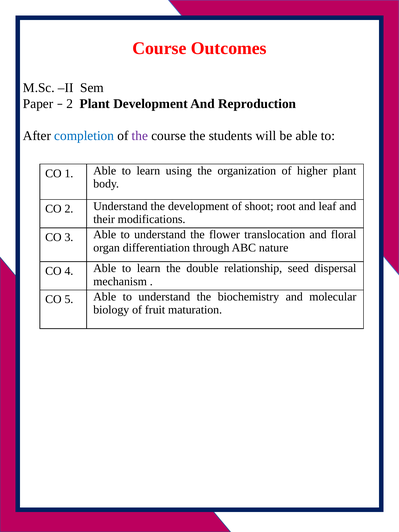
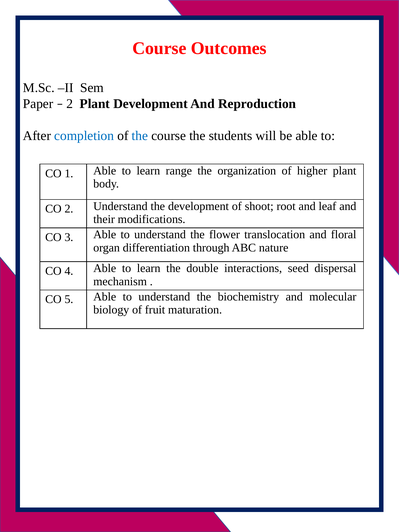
the at (140, 136) colour: purple -> blue
using: using -> range
relationship: relationship -> interactions
